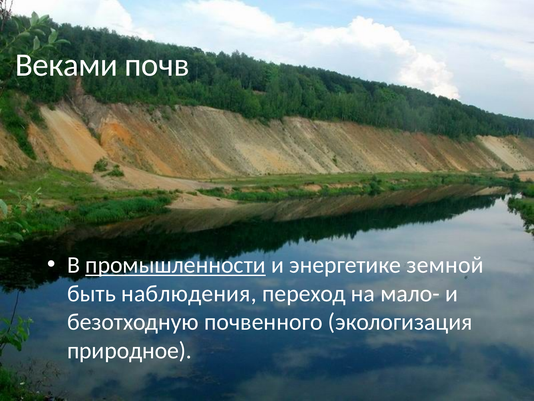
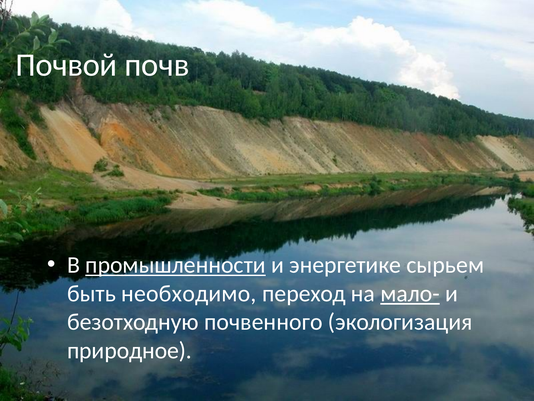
Веками: Веками -> Почвой
земной: земной -> сырьем
наблюдения: наблюдения -> необходимо
мало- underline: none -> present
